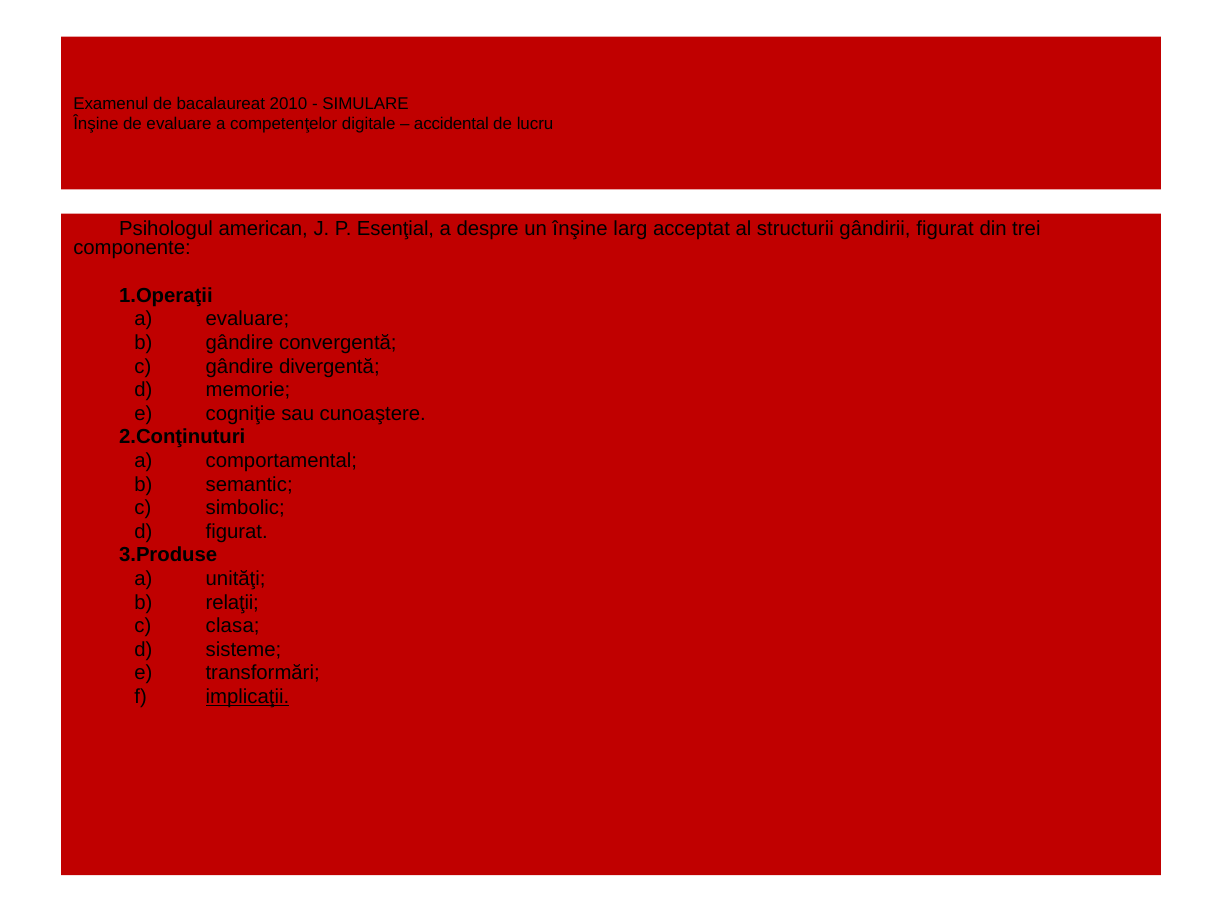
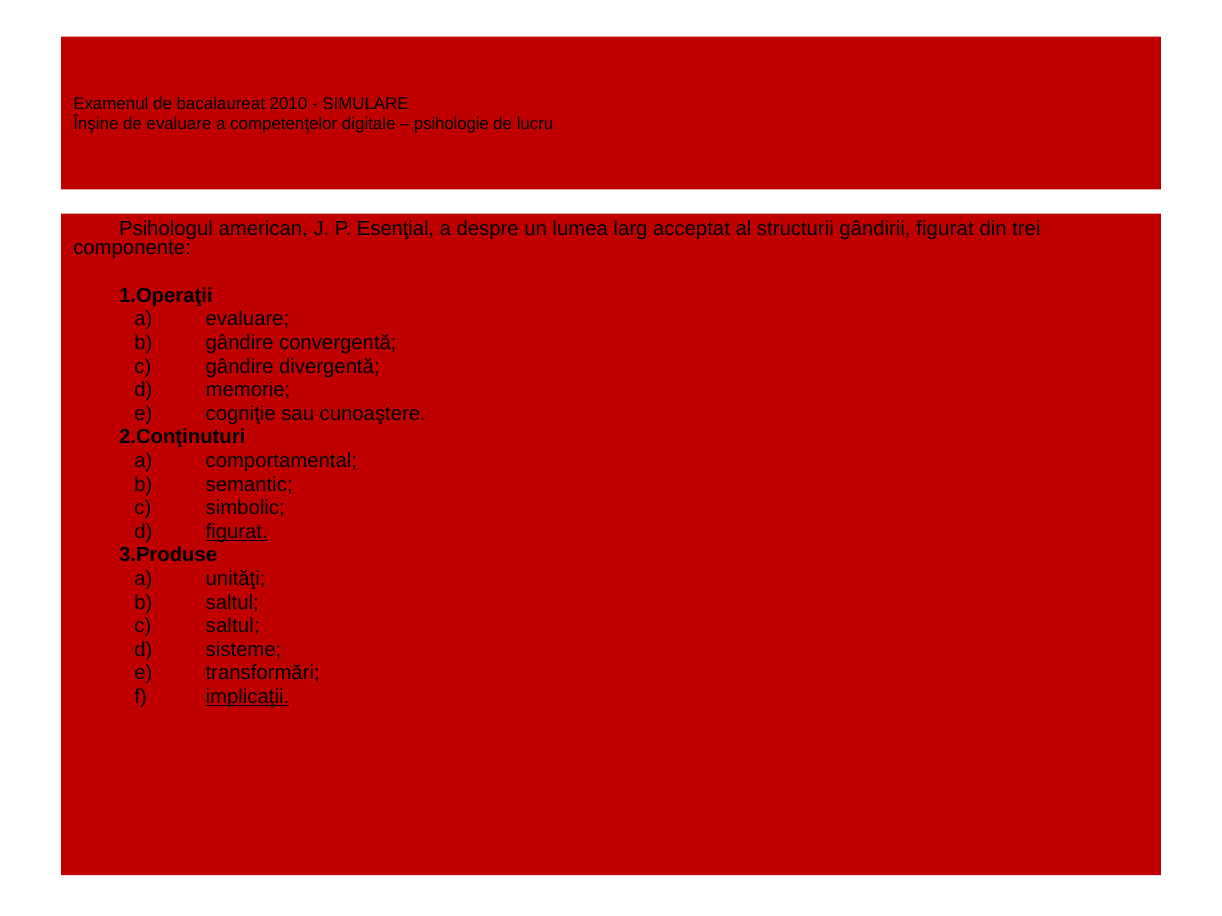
accidental: accidental -> psihologie
un înşine: înşine -> lumea
figurat at (237, 532) underline: none -> present
relaţii at (232, 603): relaţii -> saltul
clasa at (233, 626): clasa -> saltul
